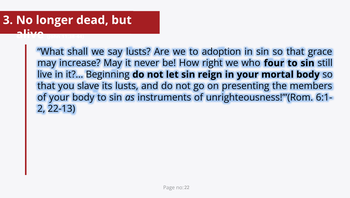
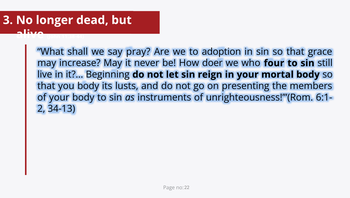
say lusts: lusts -> pray
right: right -> doer
you slave: slave -> body
22-13: 22-13 -> 34-13
